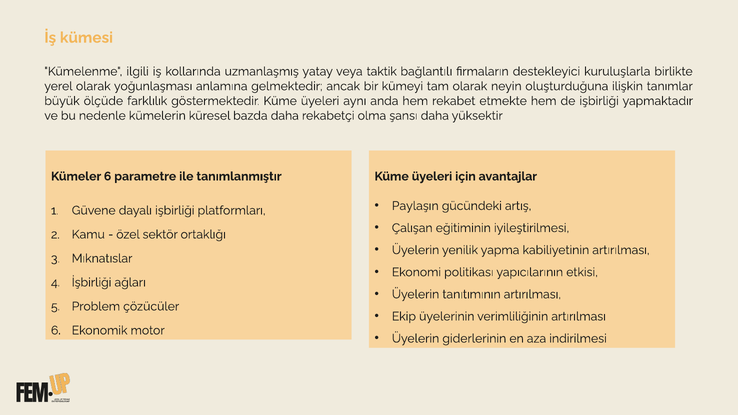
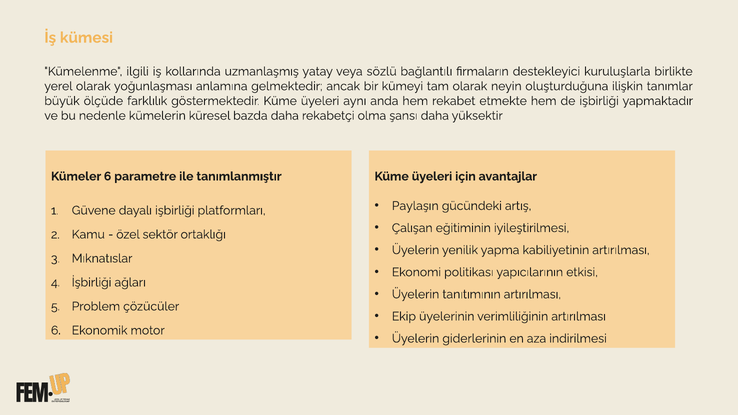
taktik: taktik -> sözlü
